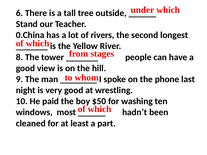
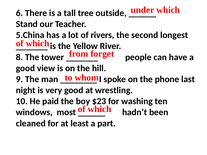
0.China: 0.China -> 5.China
stages: stages -> forget
$50: $50 -> $23
